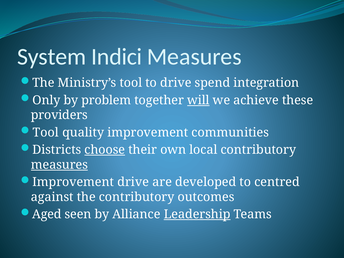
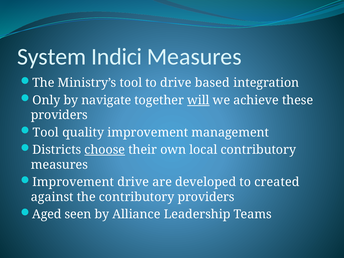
spend: spend -> based
problem: problem -> navigate
communities: communities -> management
measures at (59, 165) underline: present -> none
centred: centred -> created
contributory outcomes: outcomes -> providers
Leadership underline: present -> none
